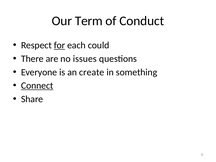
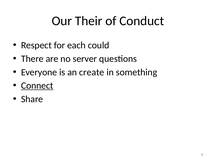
Term: Term -> Their
for underline: present -> none
issues: issues -> server
